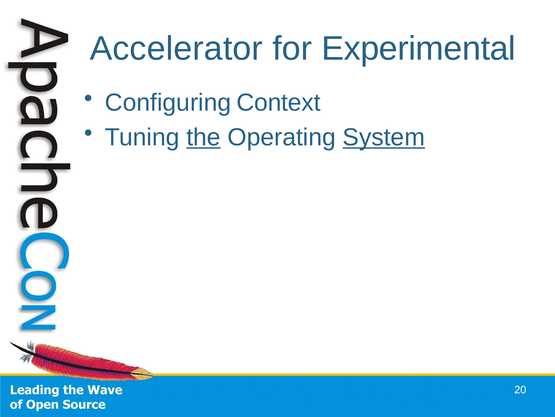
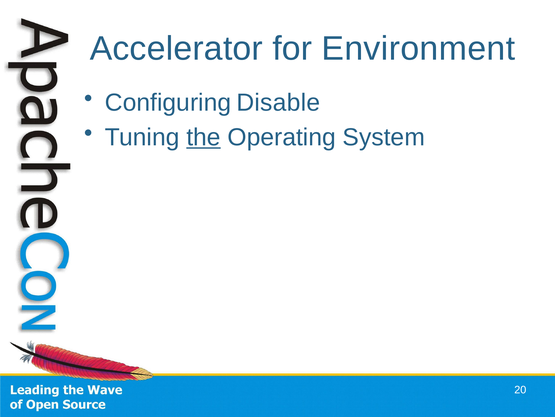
Experimental: Experimental -> Environment
Context: Context -> Disable
System underline: present -> none
